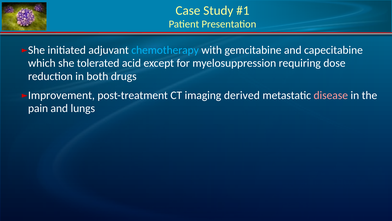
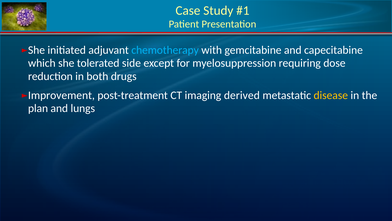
acid: acid -> side
disease colour: pink -> yellow
pain: pain -> plan
